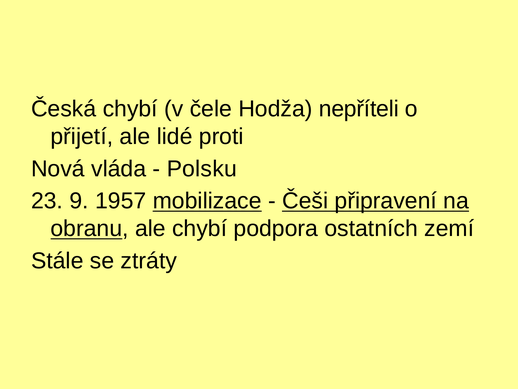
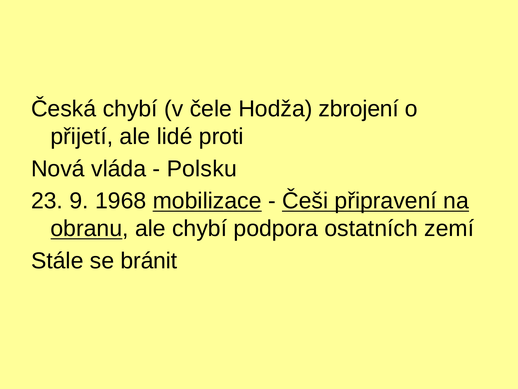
nepříteli: nepříteli -> zbrojení
1957: 1957 -> 1968
ztráty: ztráty -> bránit
